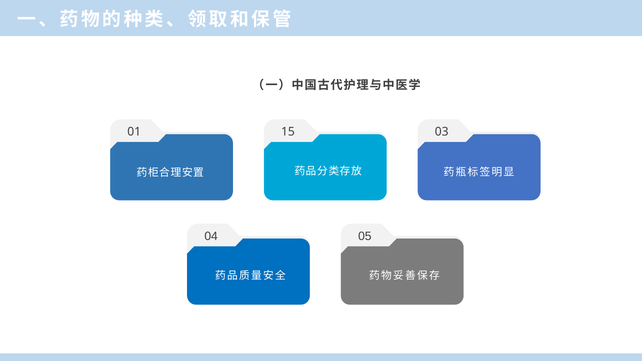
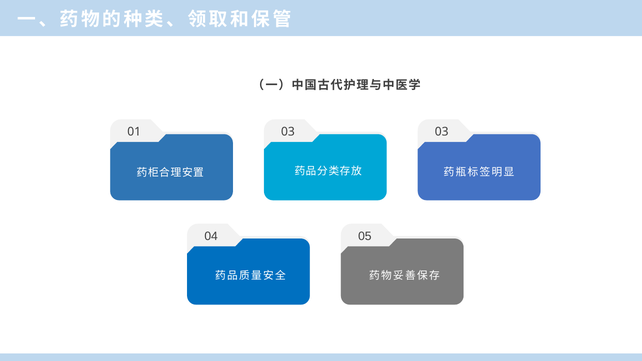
01 15: 15 -> 03
